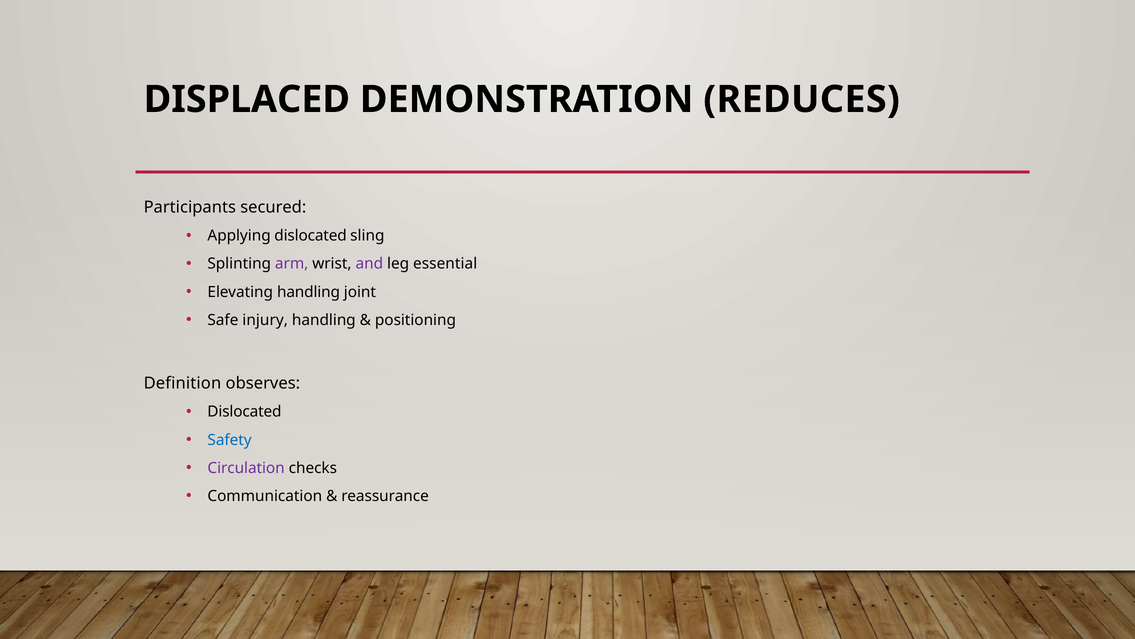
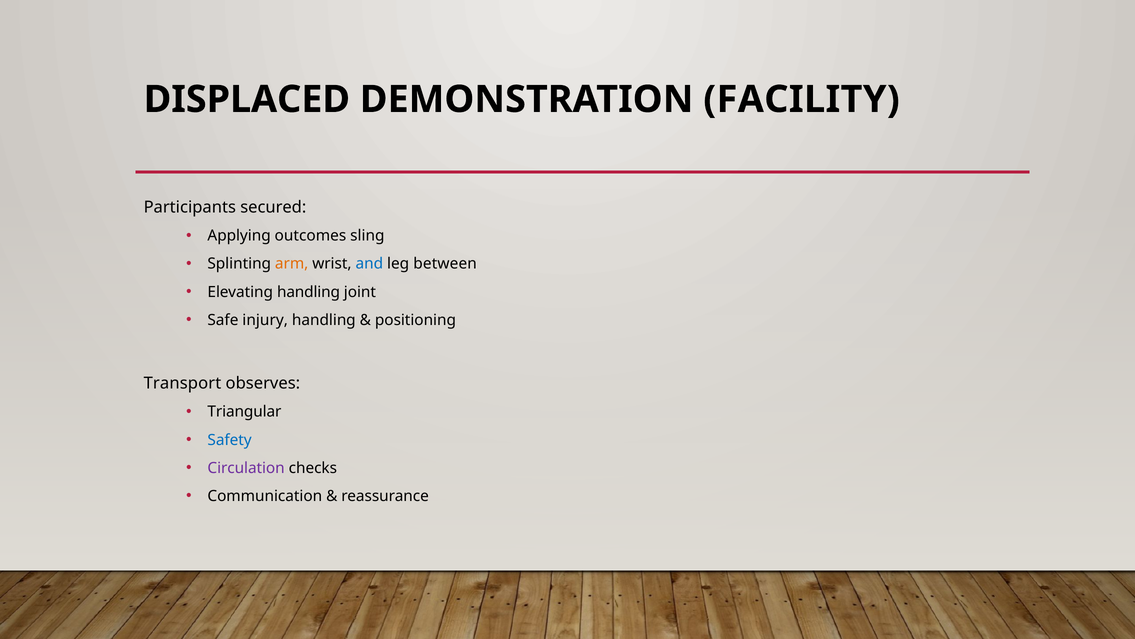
REDUCES: REDUCES -> FACILITY
Applying dislocated: dislocated -> outcomes
arm colour: purple -> orange
and colour: purple -> blue
essential: essential -> between
Definition: Definition -> Transport
Dislocated at (244, 412): Dislocated -> Triangular
